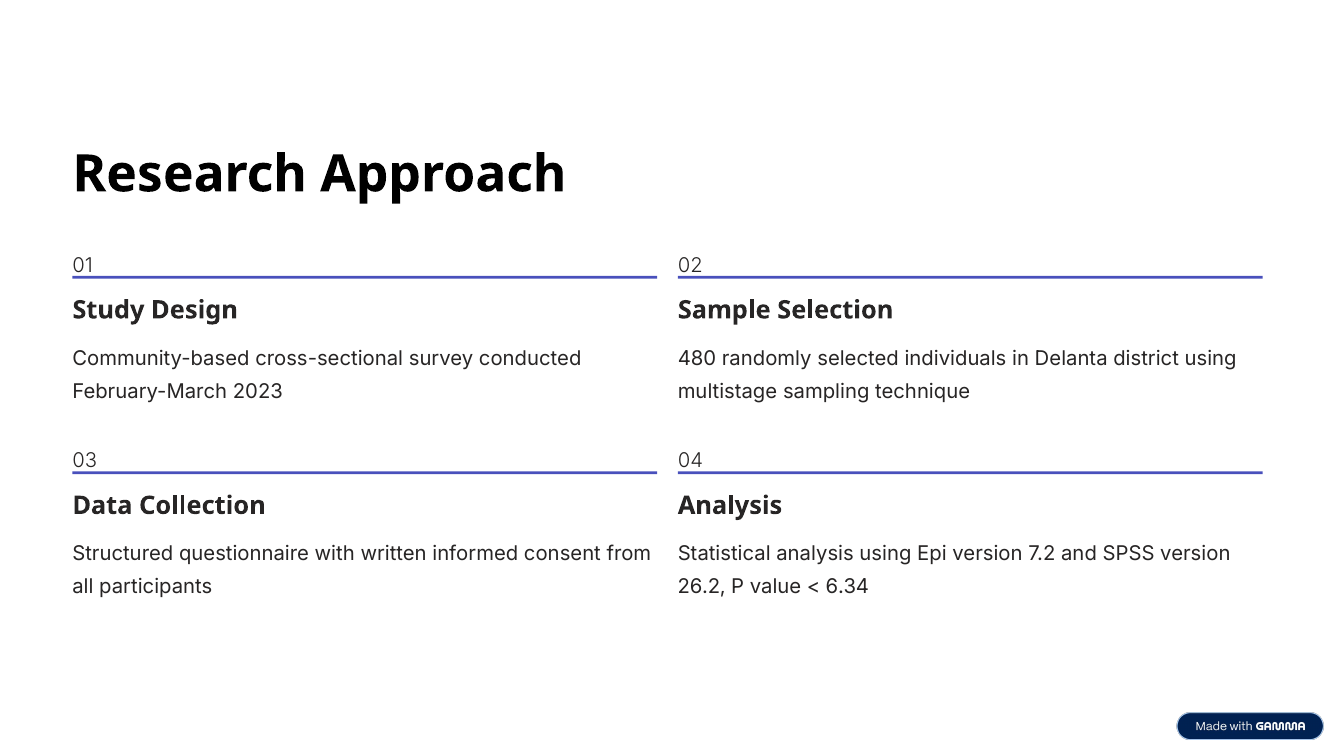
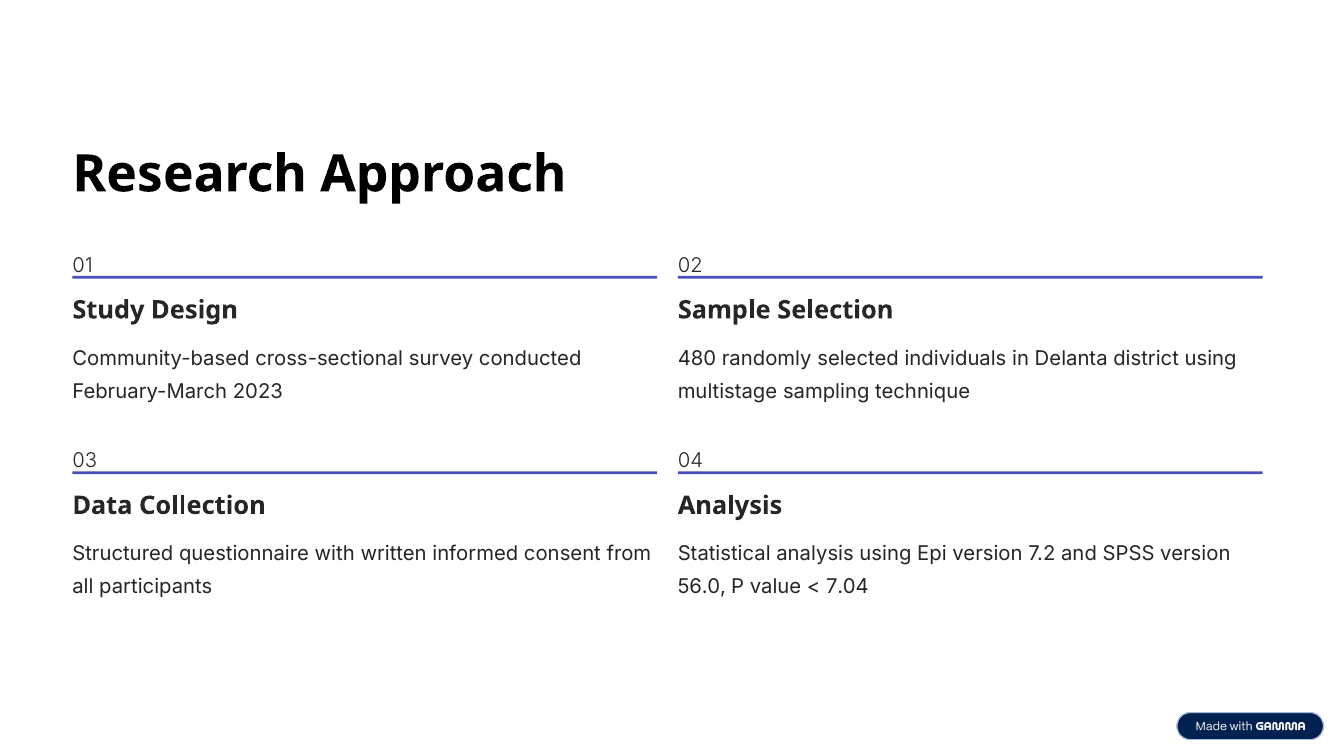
26.2: 26.2 -> 56.0
6.34: 6.34 -> 7.04
